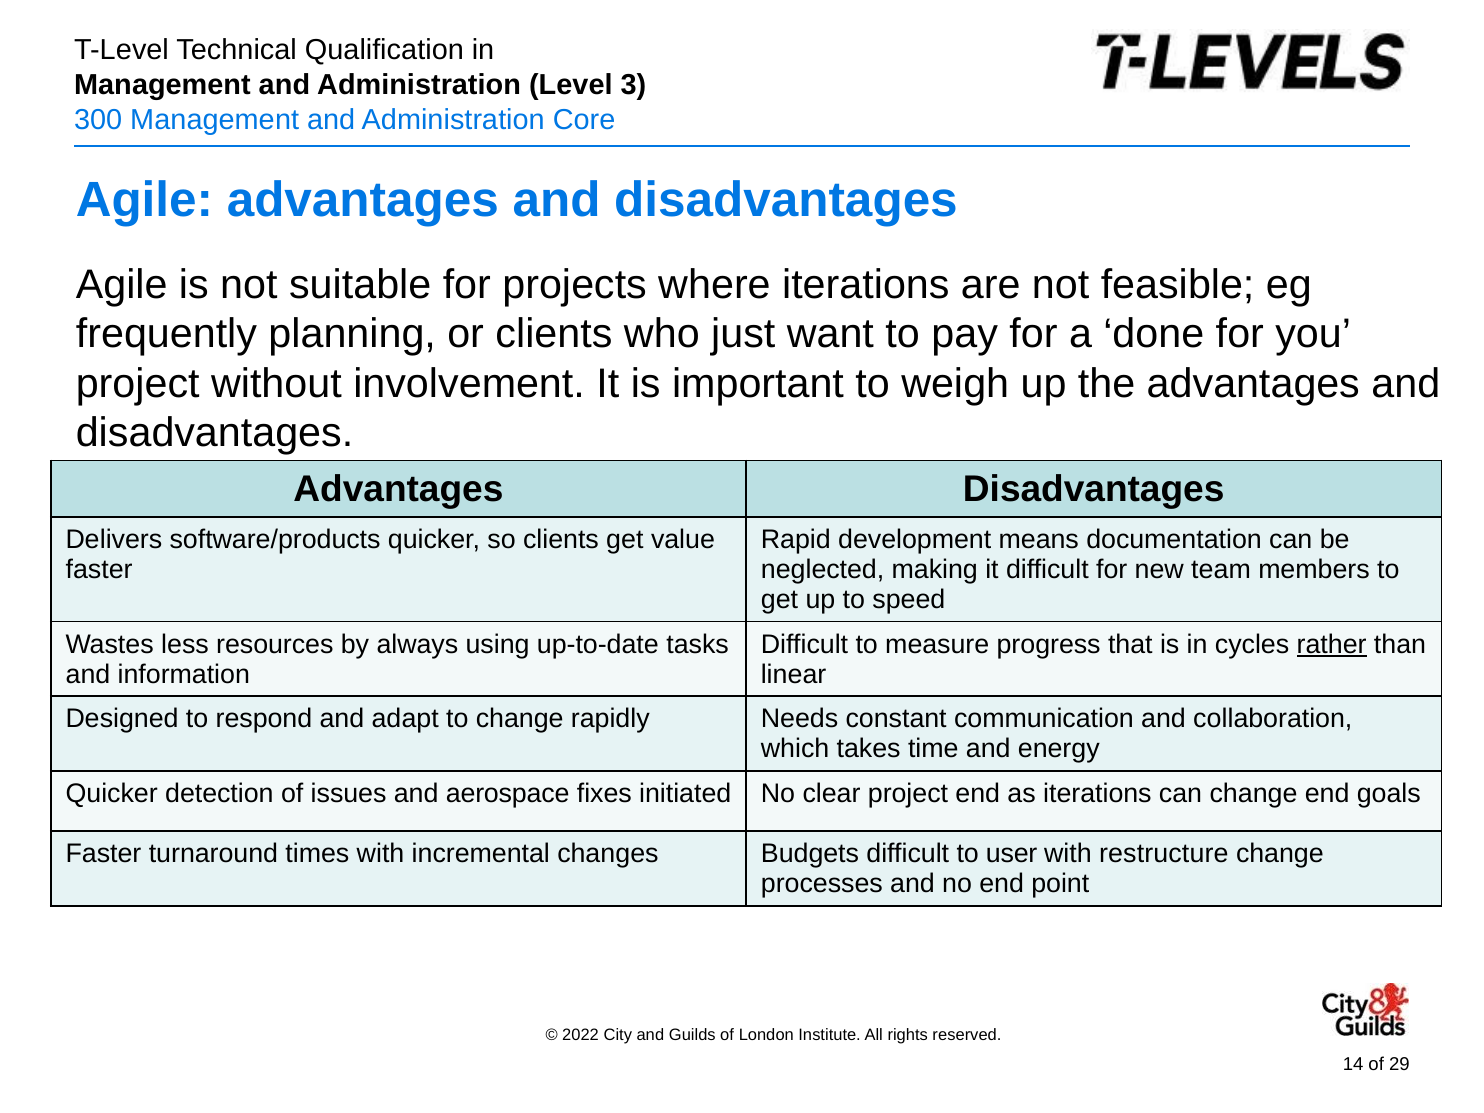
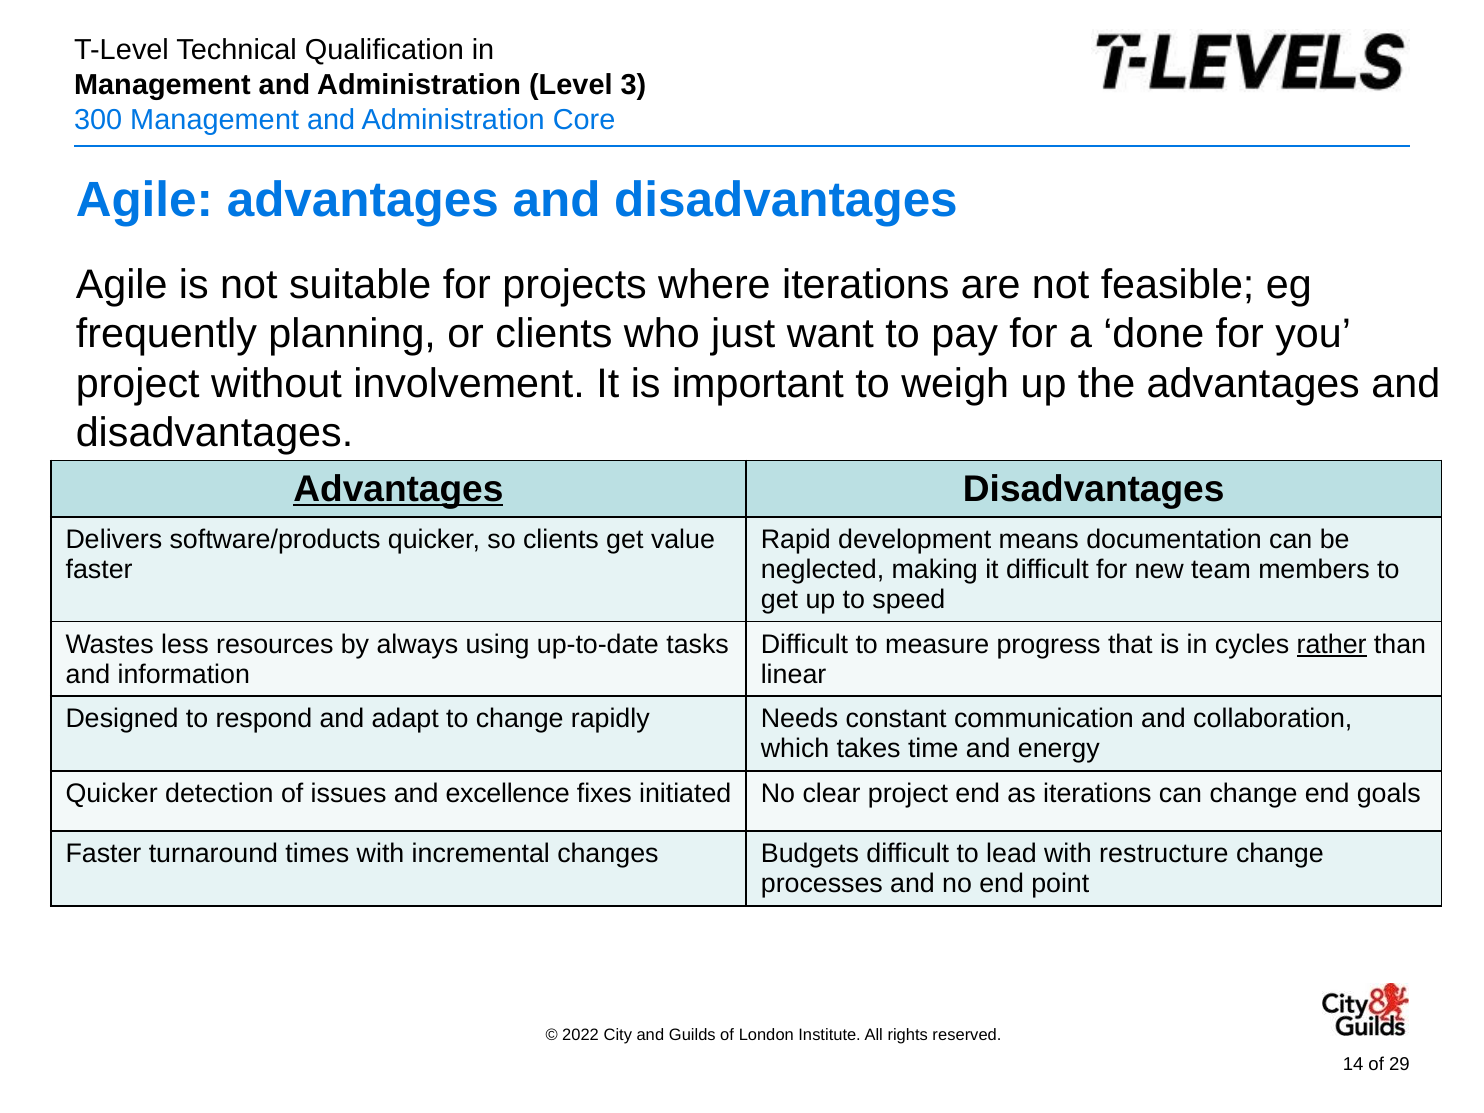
Advantages at (398, 489) underline: none -> present
aerospace: aerospace -> excellence
user: user -> lead
